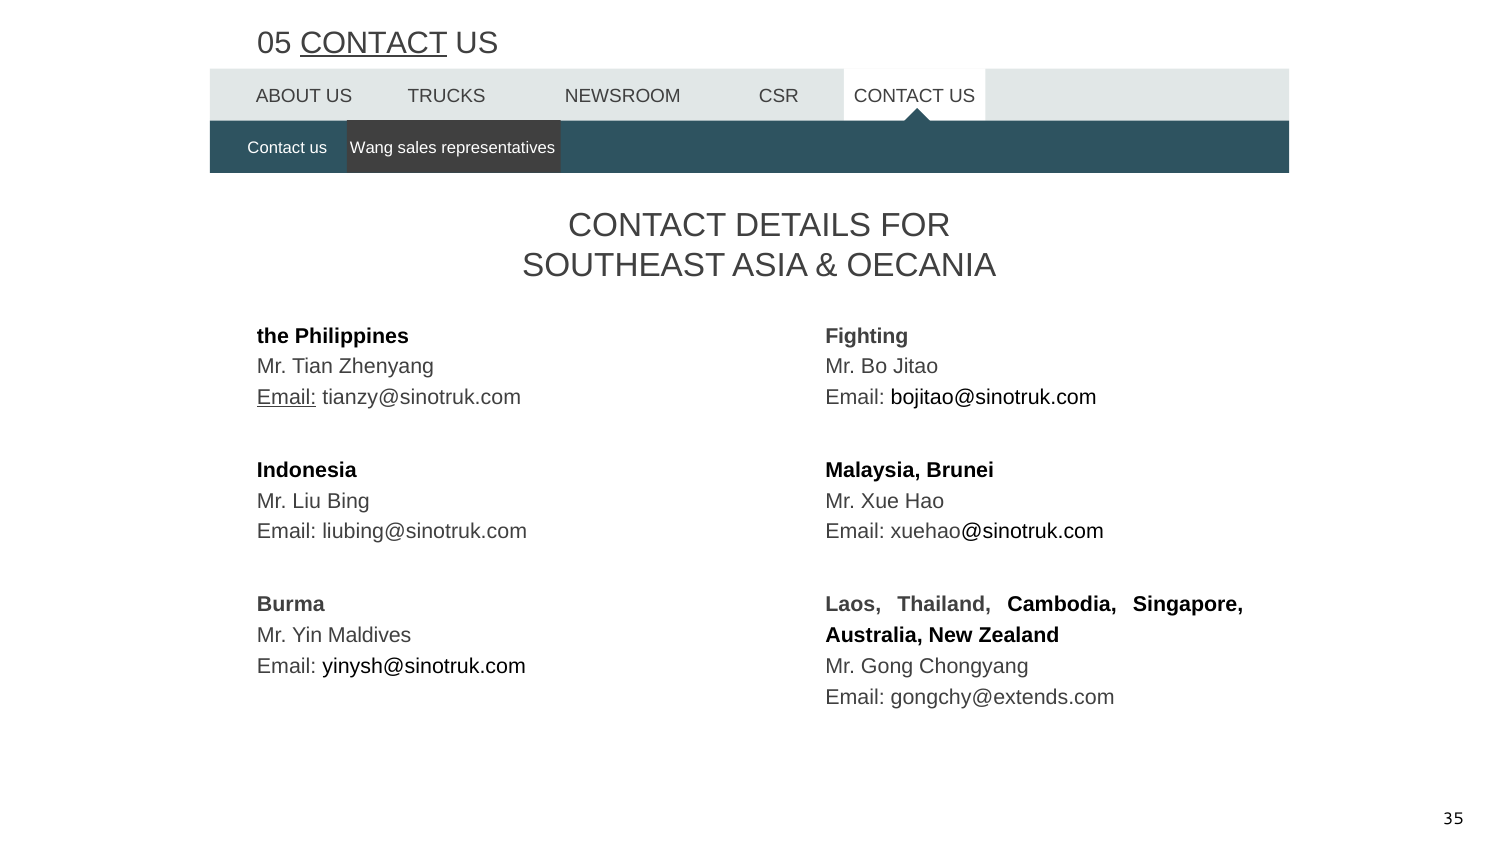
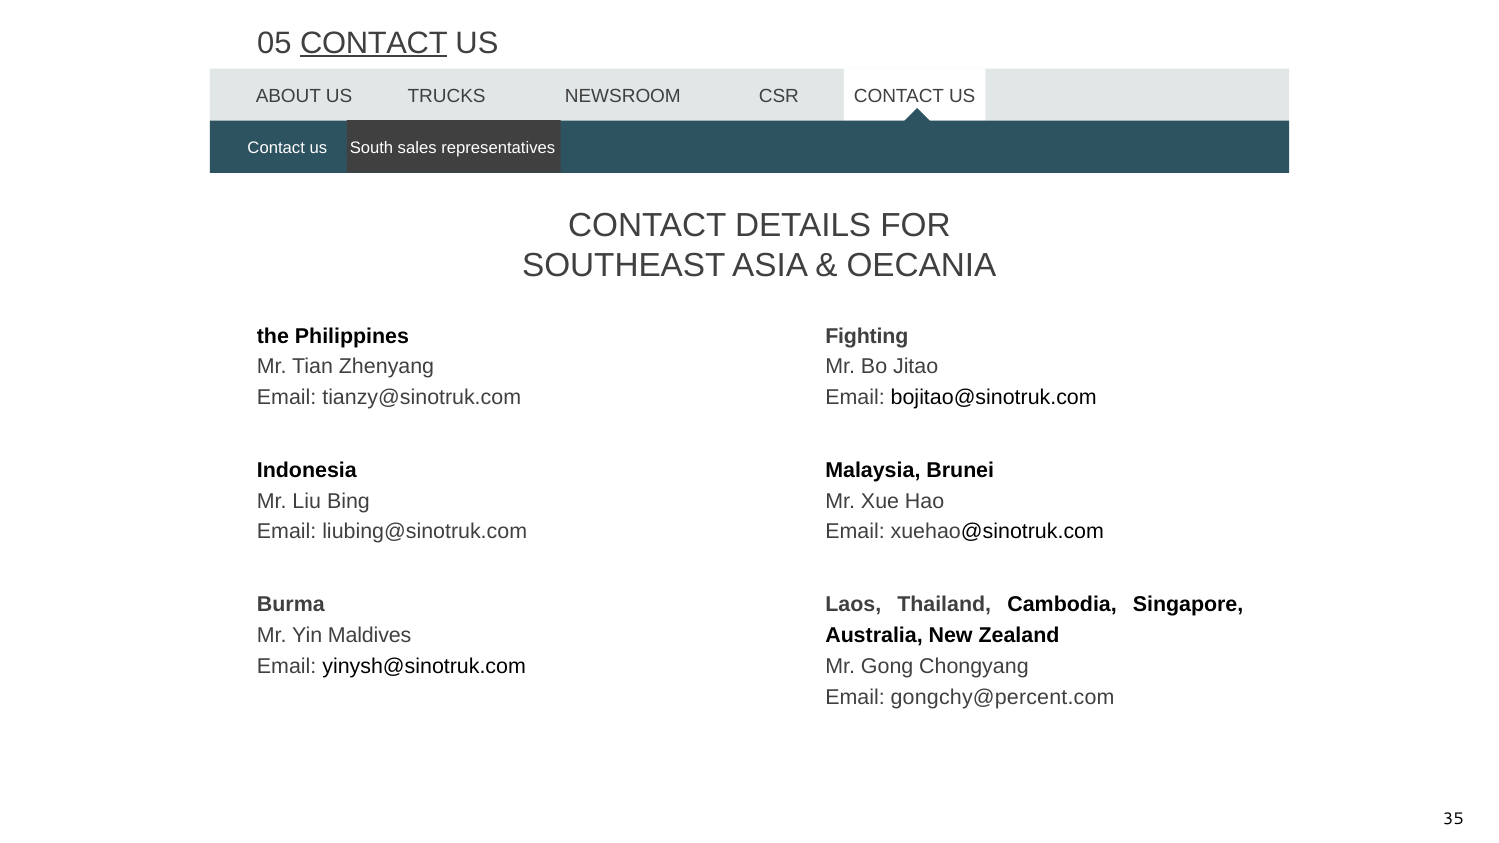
Wang: Wang -> South
Email at (287, 398) underline: present -> none
gongchy@extends.com: gongchy@extends.com -> gongchy@percent.com
